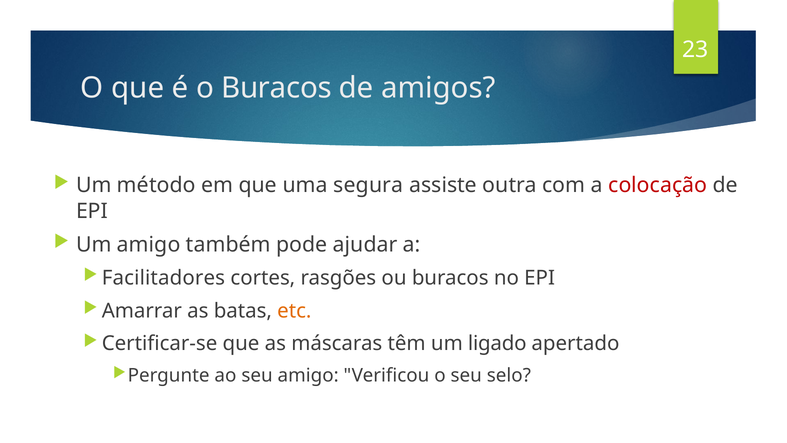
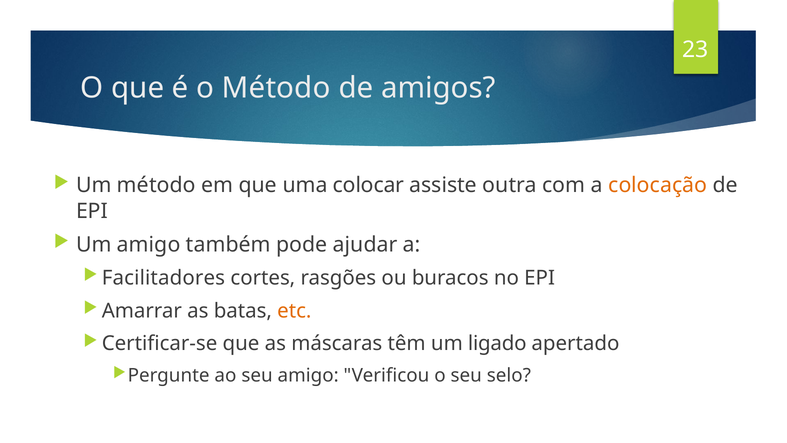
o Buracos: Buracos -> Método
segura: segura -> colocar
colocação colour: red -> orange
